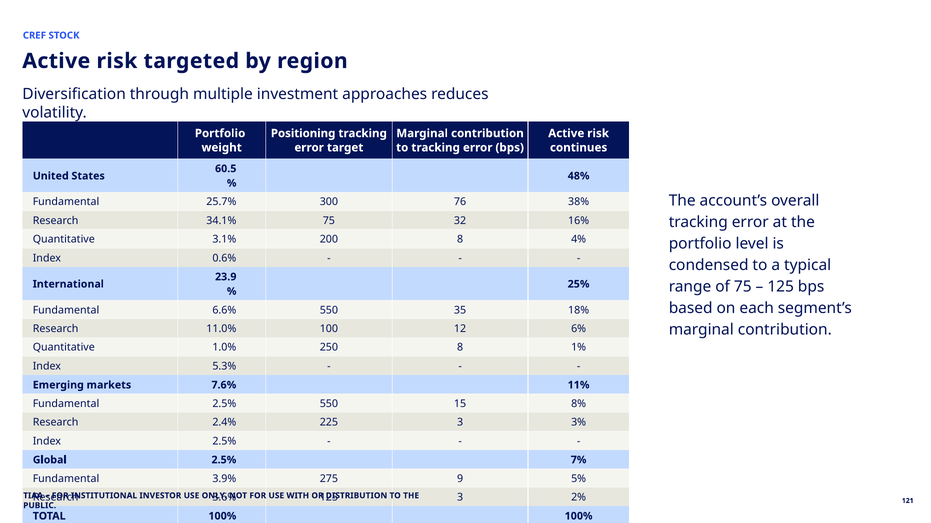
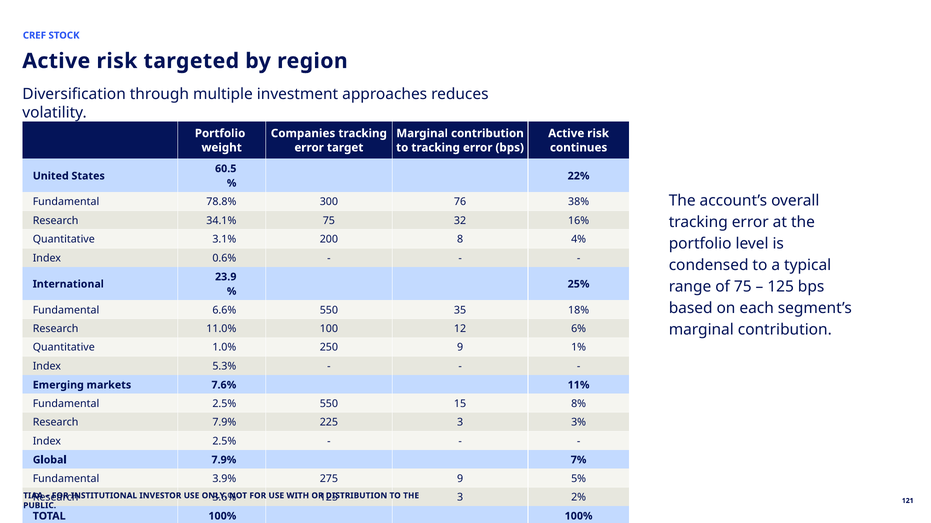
Positioning: Positioning -> Companies
48%: 48% -> 22%
25.7%: 25.7% -> 78.8%
250 8: 8 -> 9
Research 2.4%: 2.4% -> 7.9%
Global 2.5%: 2.5% -> 7.9%
